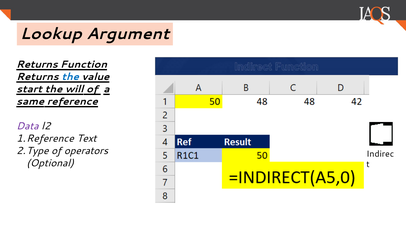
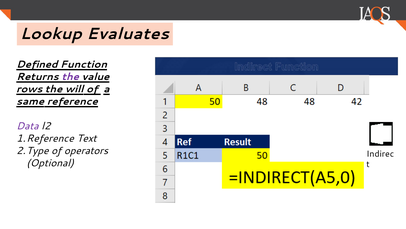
Argument: Argument -> Evaluates
Returns at (37, 64): Returns -> Defined
the at (70, 77) colour: blue -> purple
start: start -> rows
